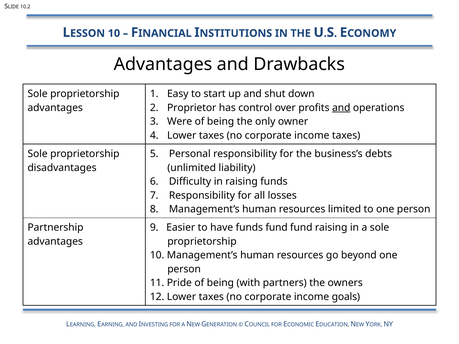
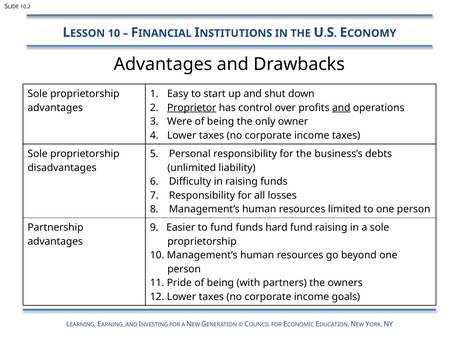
Proprietor underline: none -> present
to have: have -> fund
funds fund: fund -> hard
